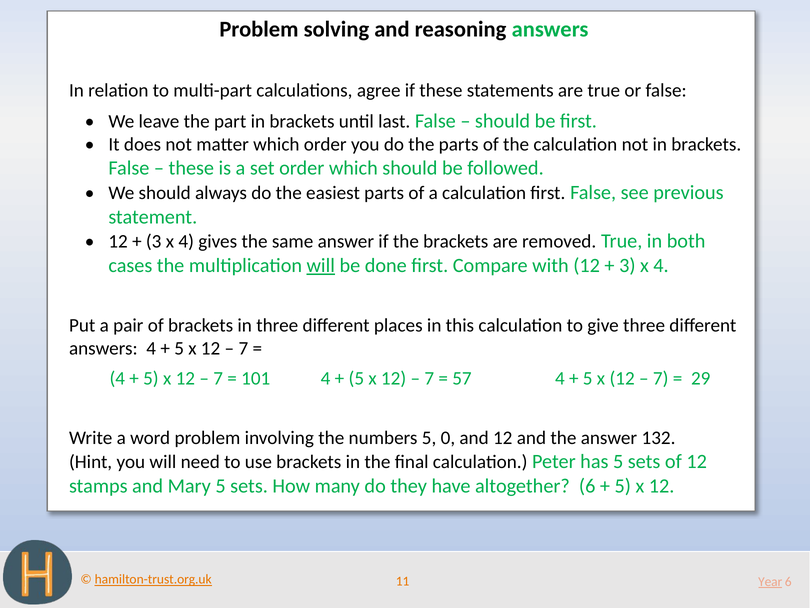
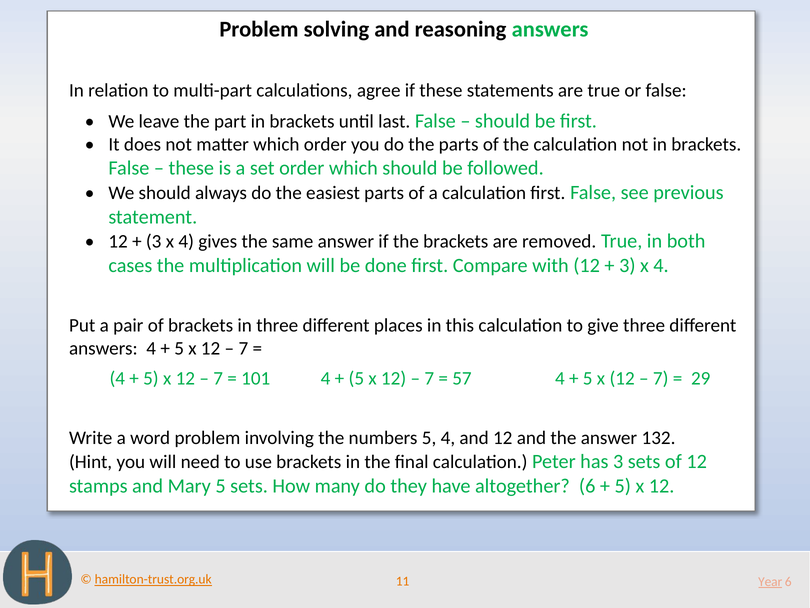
will at (321, 265) underline: present -> none
5 0: 0 -> 4
has 5: 5 -> 3
